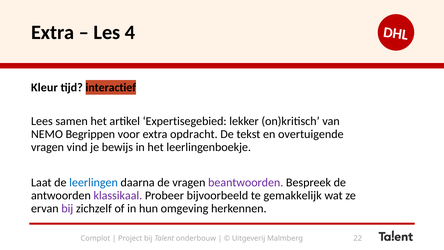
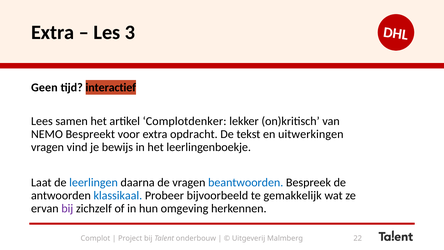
4: 4 -> 3
Kleur: Kleur -> Geen
Expertisegebied: Expertisegebied -> Complotdenker
Begrippen: Begrippen -> Bespreekt
overtuigende: overtuigende -> uitwerkingen
beantwoorden colour: purple -> blue
klassikaal colour: purple -> blue
